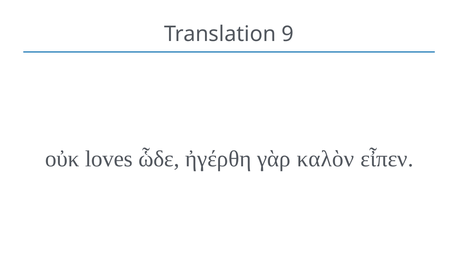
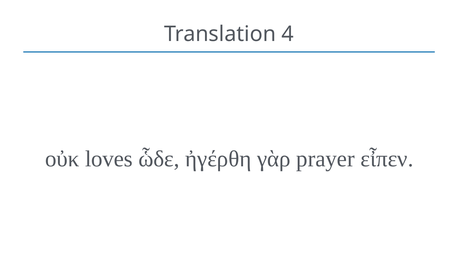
9: 9 -> 4
καλὸν: καλὸν -> prayer
